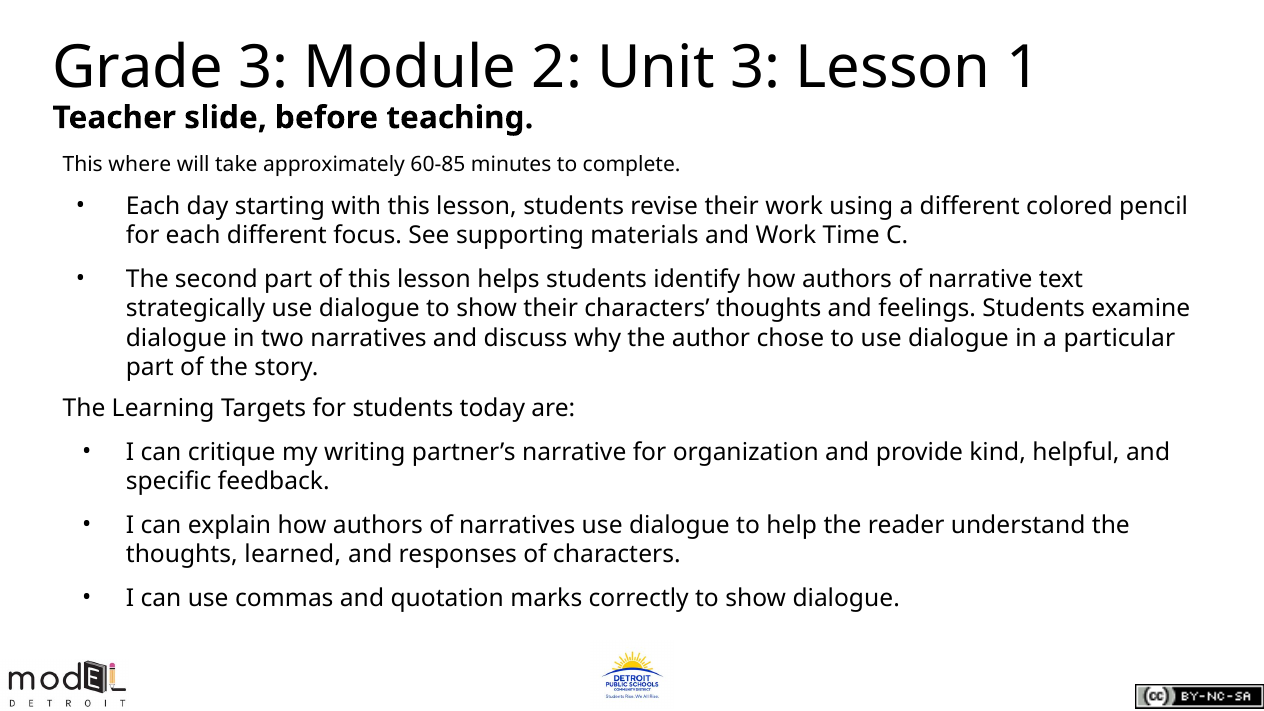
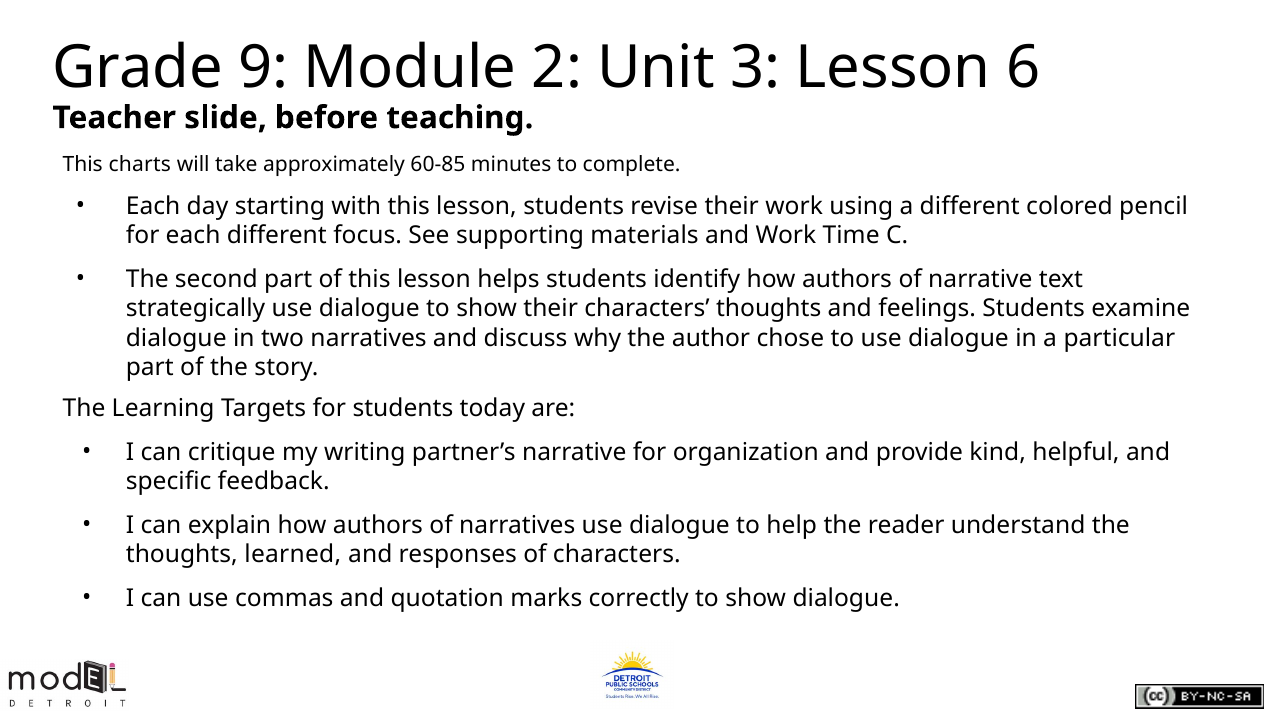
Grade 3: 3 -> 9
1: 1 -> 6
where: where -> charts
